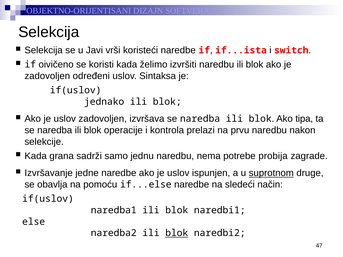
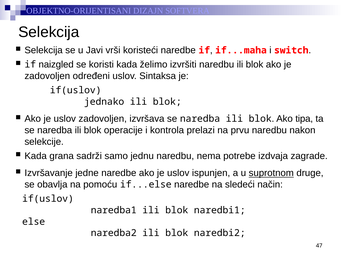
if...ista: if...ista -> if...maha
oivičeno: oivičeno -> naizgled
probija: probija -> izdvaja
blok at (177, 233) underline: present -> none
